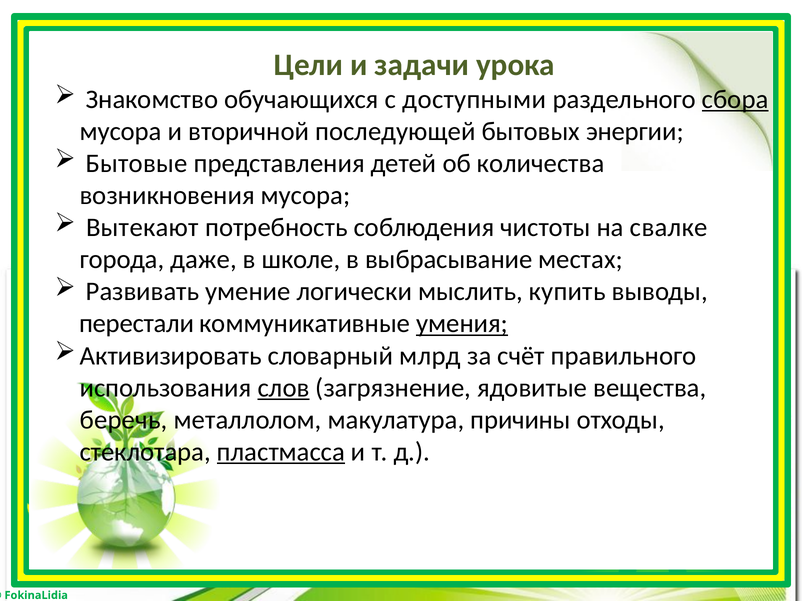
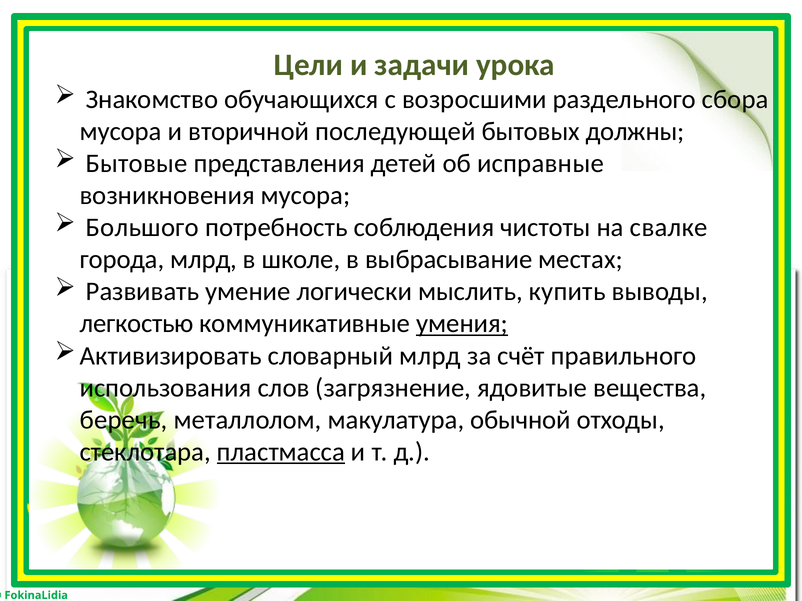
доступными: доступными -> возросшими
сбора underline: present -> none
энергии: энергии -> должны
количества: количества -> исправные
Вытекают: Вытекают -> Большого
города даже: даже -> млрд
перестали: перестали -> легкостью
слов underline: present -> none
причины: причины -> обычной
